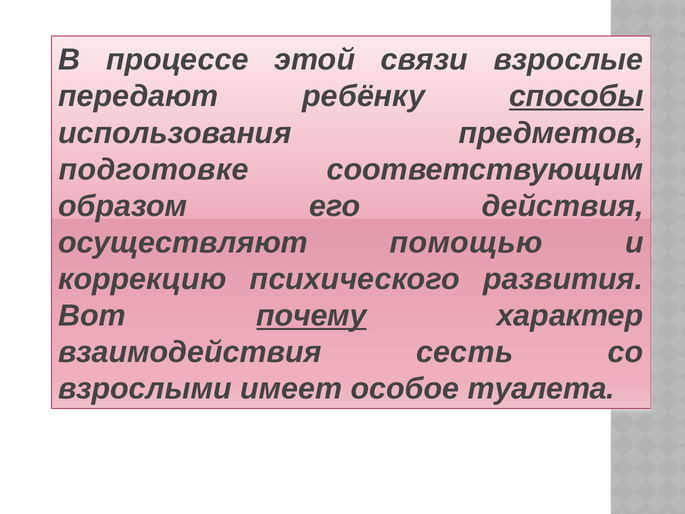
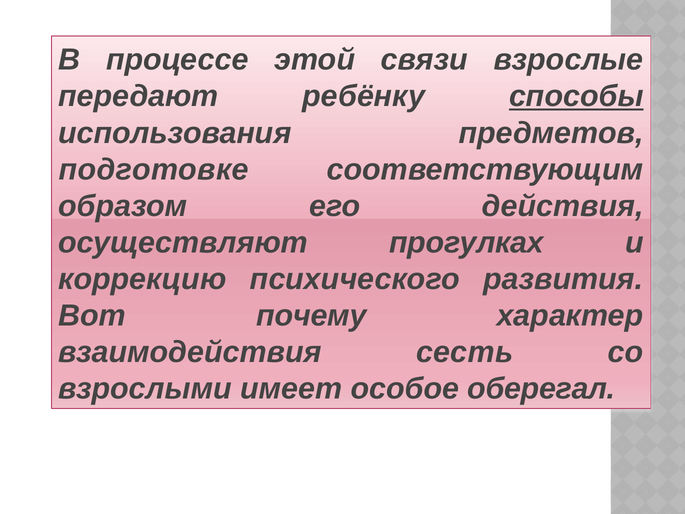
помощью: помощью -> прогулках
почему underline: present -> none
туалета: туалета -> оберегал
